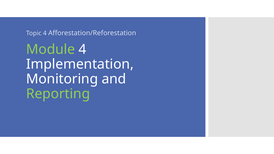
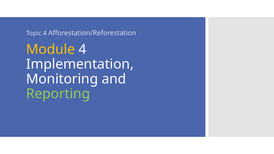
Module colour: light green -> yellow
